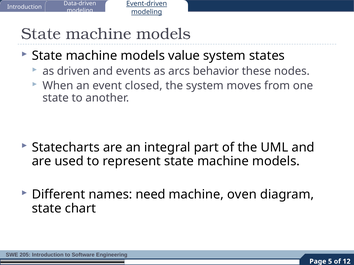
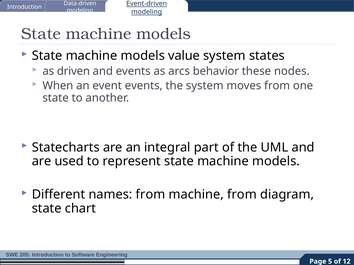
event closed: closed -> events
names need: need -> from
machine oven: oven -> from
